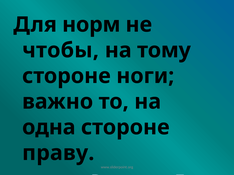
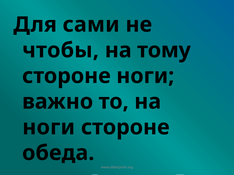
норм: норм -> сами
одна at (49, 128): одна -> ноги
праву: праву -> обеда
